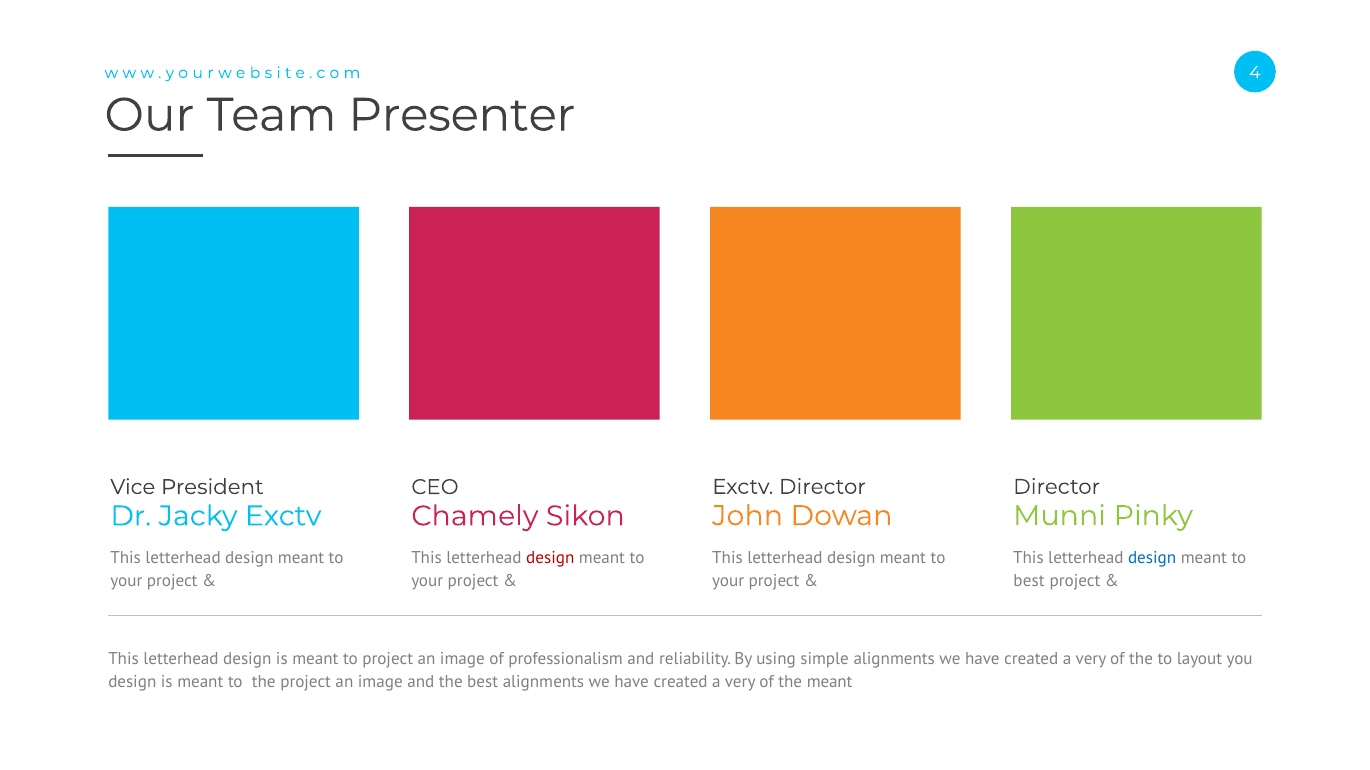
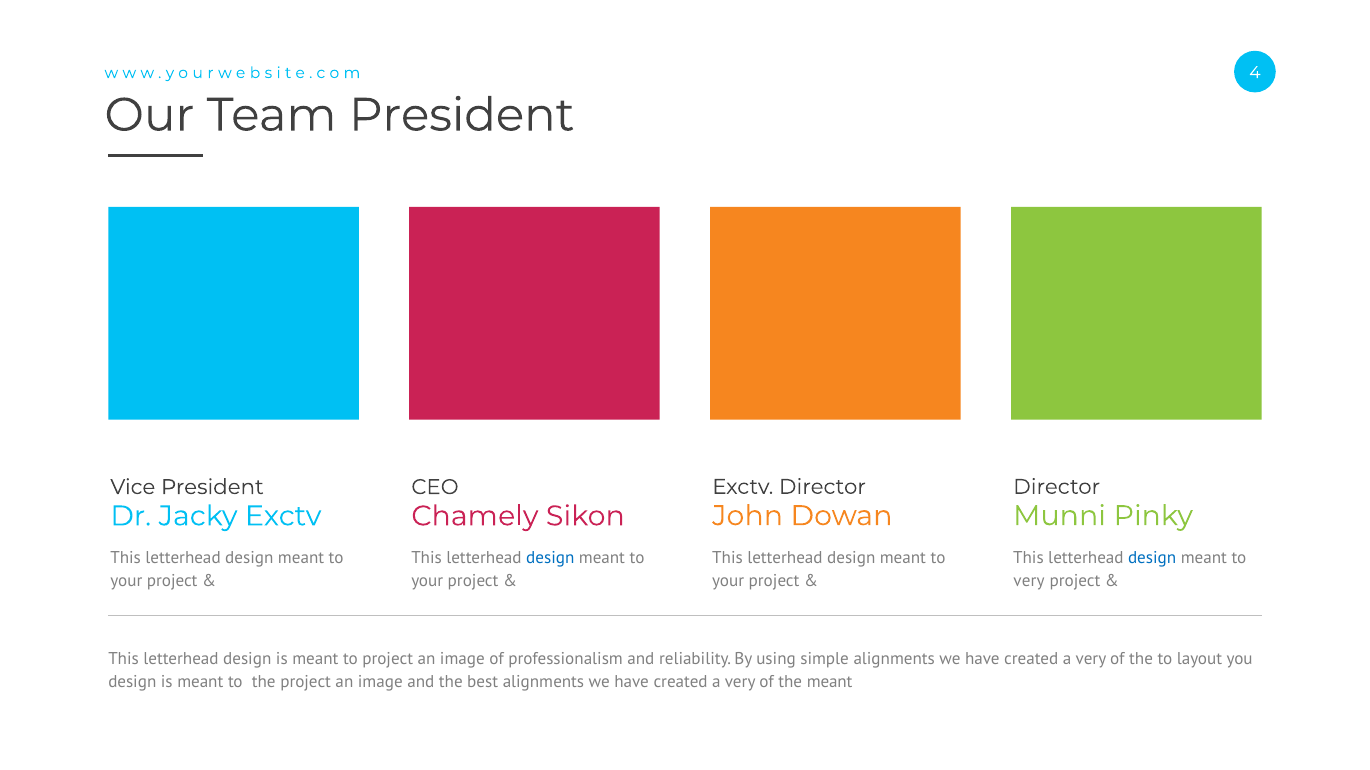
Team Presenter: Presenter -> President
design at (550, 559) colour: red -> blue
best at (1029, 582): best -> very
